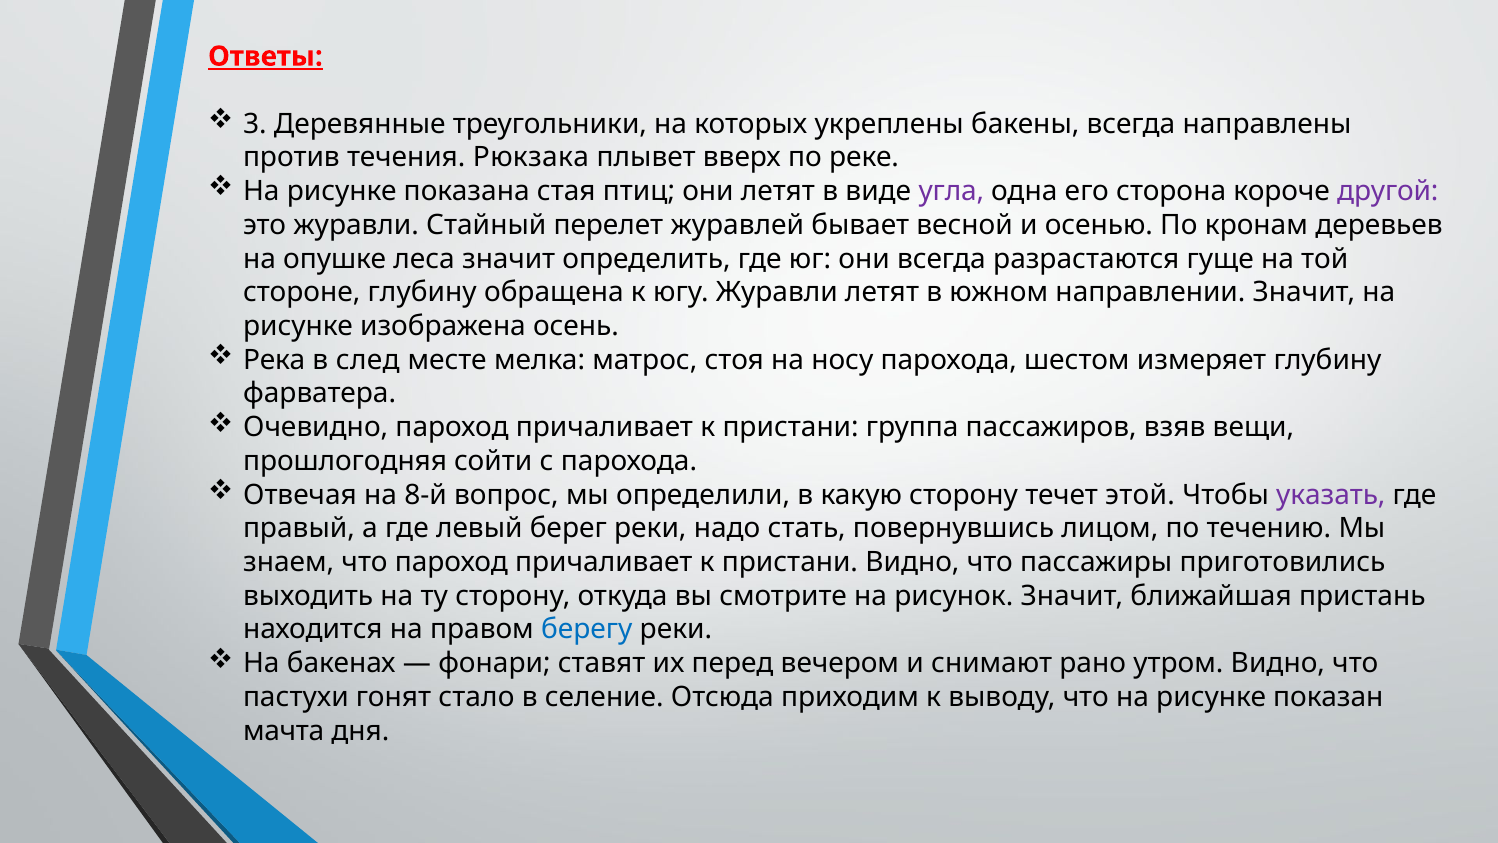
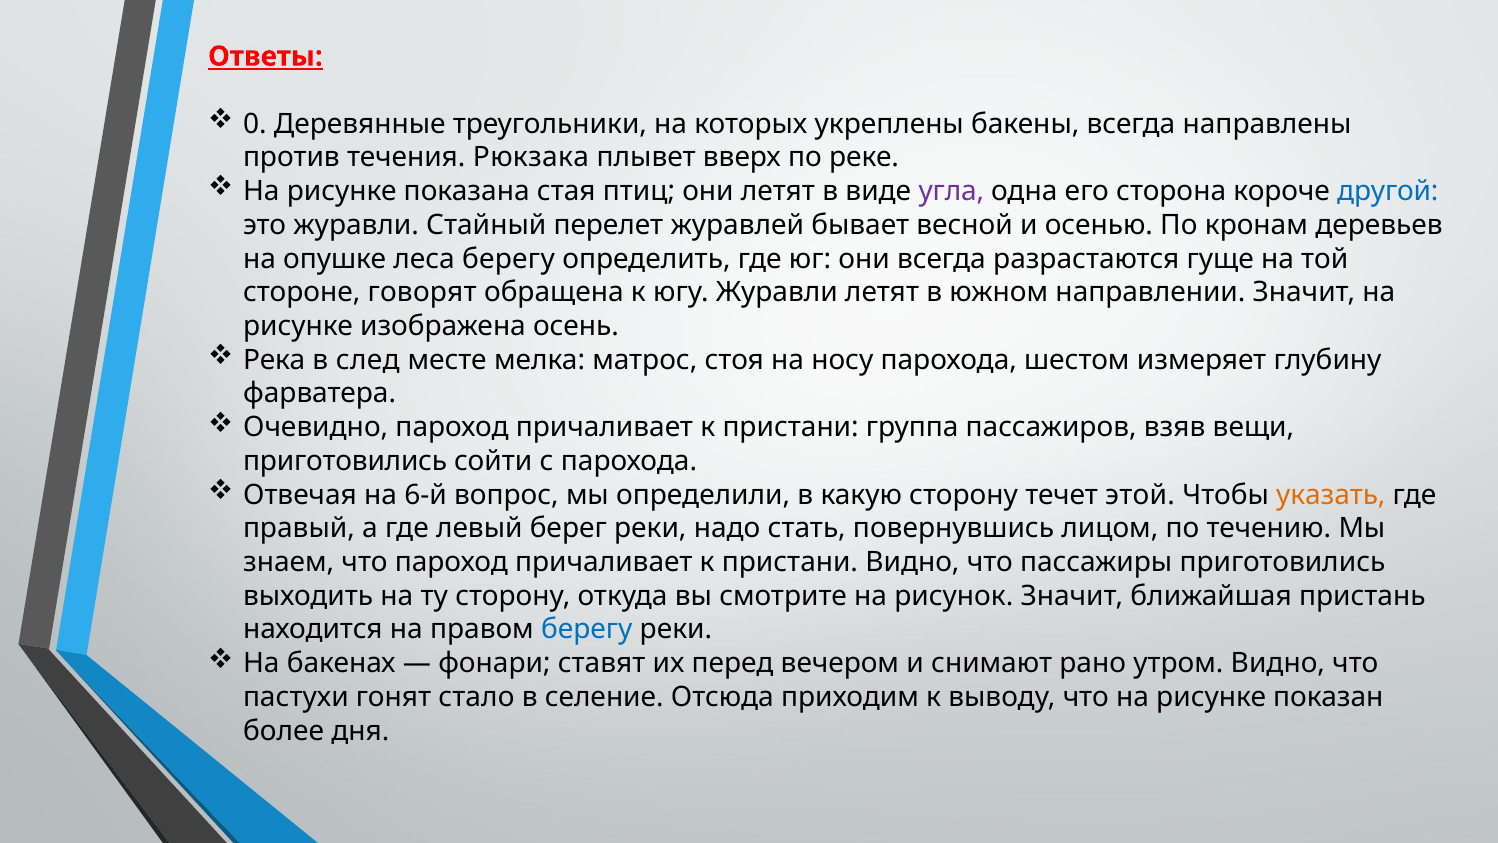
3: 3 -> 0
другой colour: purple -> blue
леса значит: значит -> берегу
стороне глубину: глубину -> говорят
прошлогодняя at (345, 461): прошлогодняя -> приготовились
8-й: 8-й -> 6-й
указать colour: purple -> orange
мачта: мачта -> более
